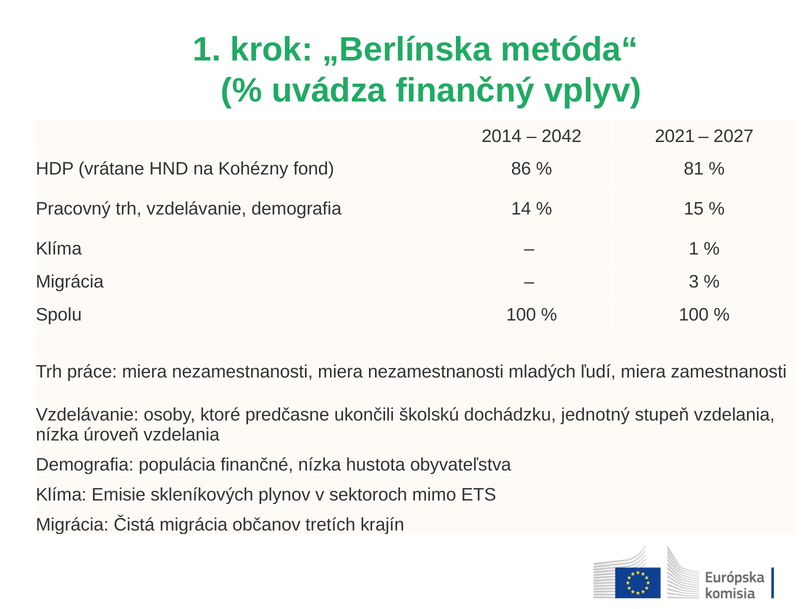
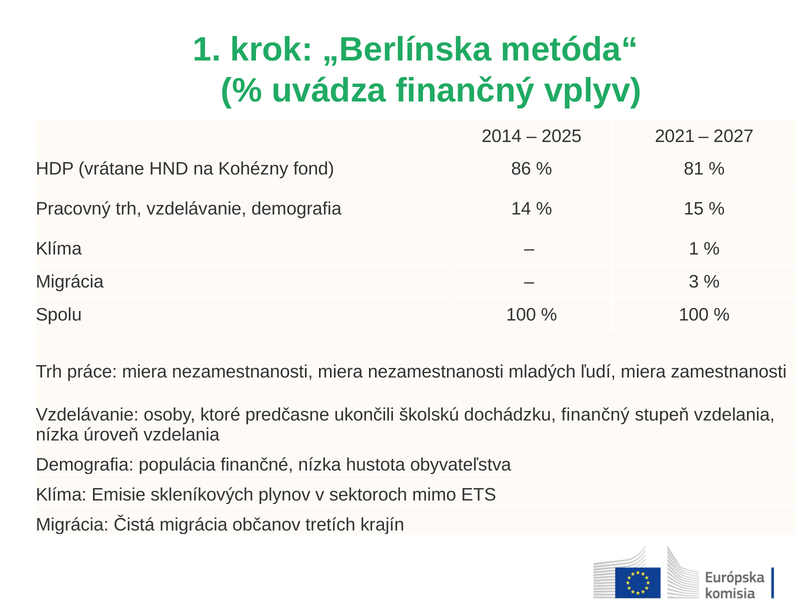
2042: 2042 -> 2025
dochádzku jednotný: jednotný -> finančný
